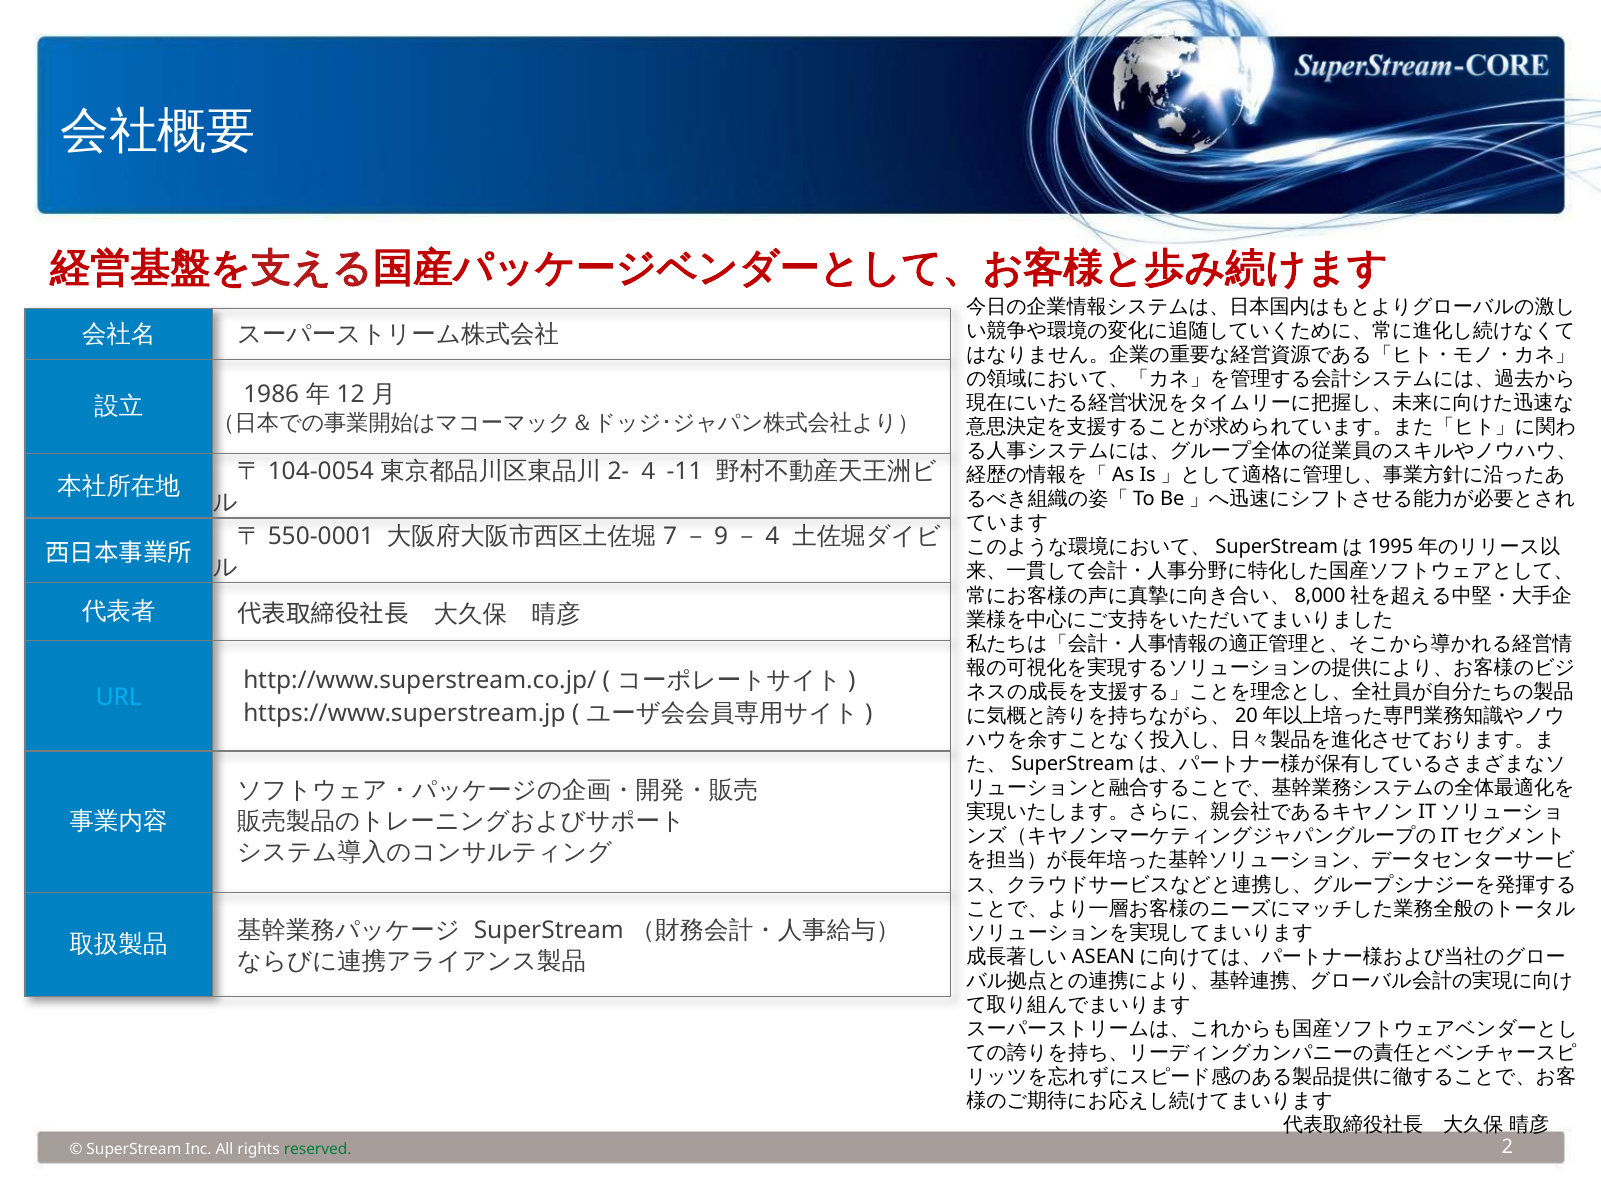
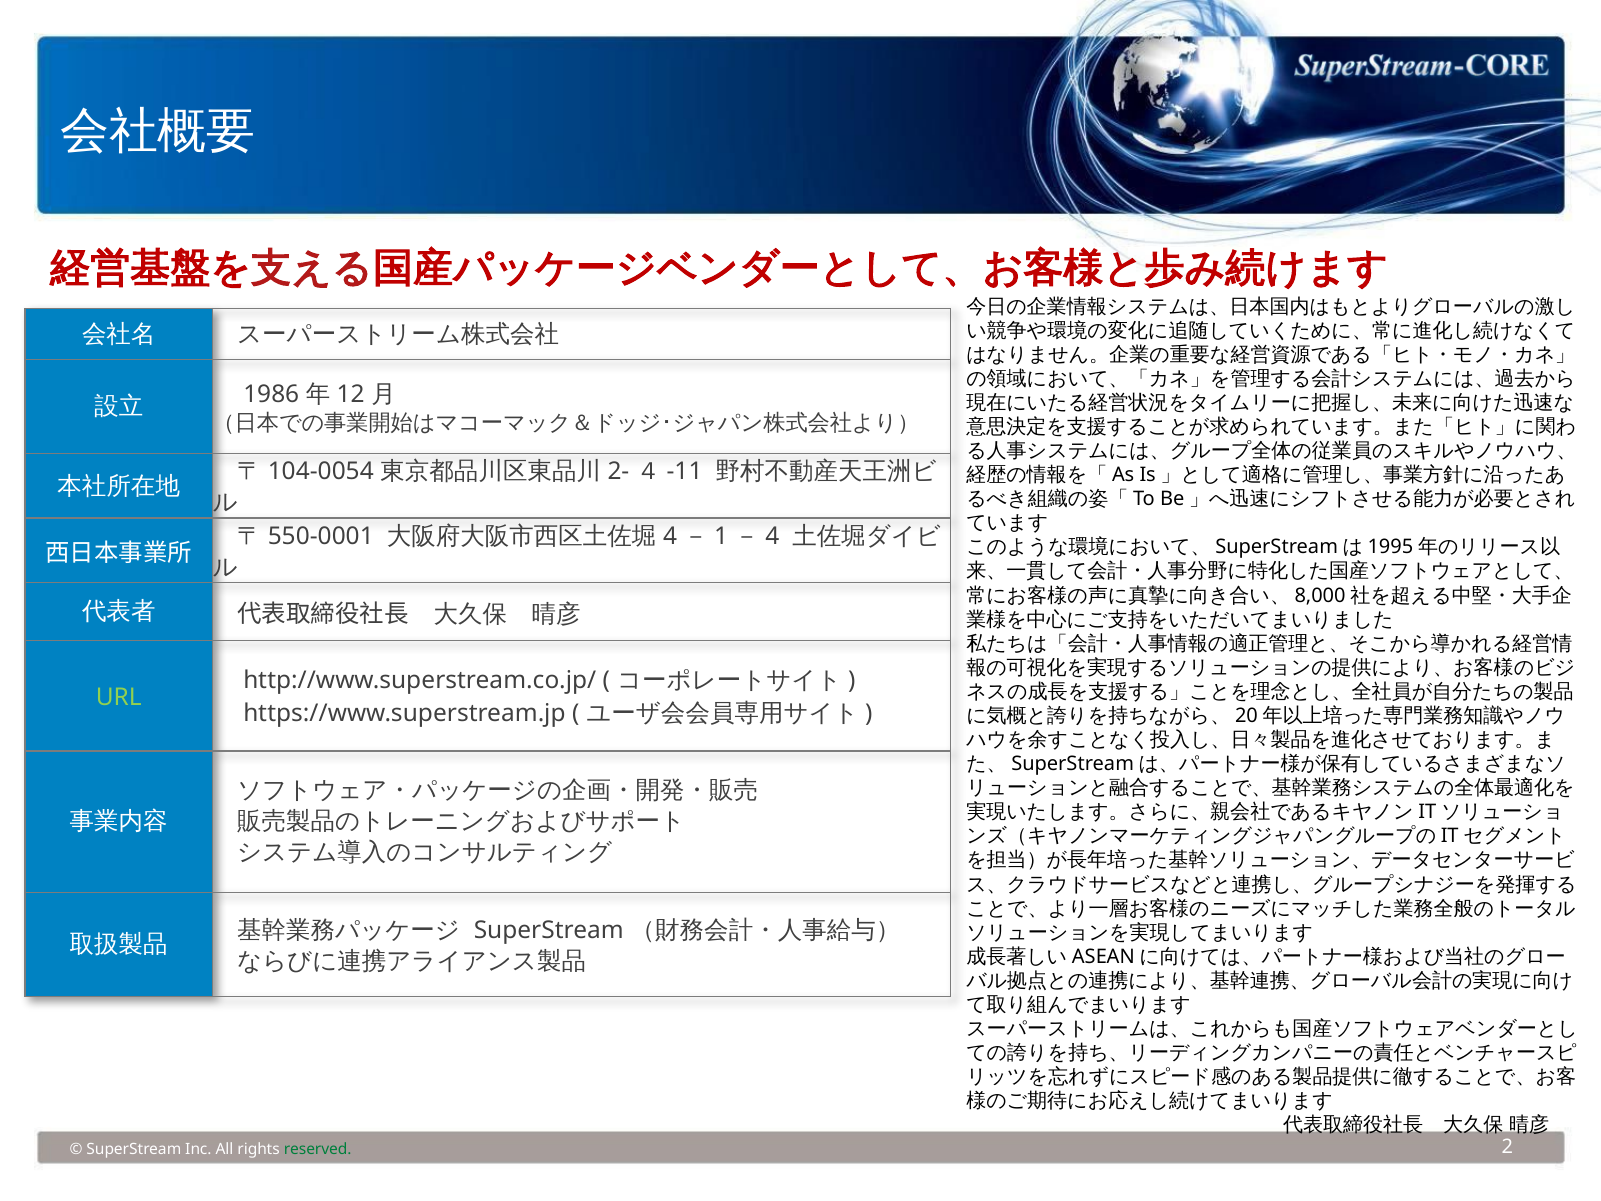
7 at (670, 536): 7 -> 4
9: 9 -> 1
URL colour: light blue -> light green
